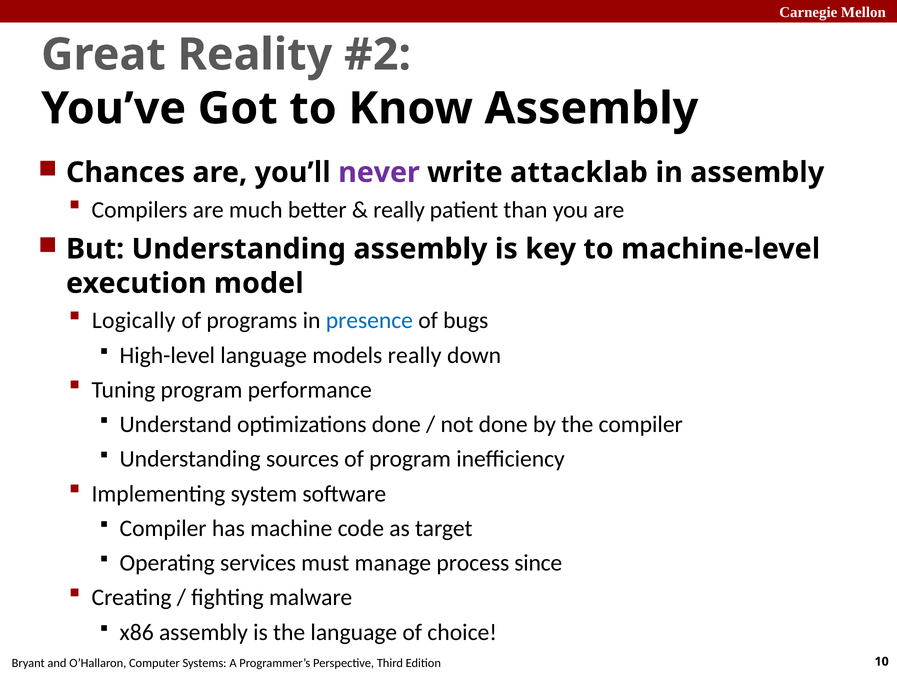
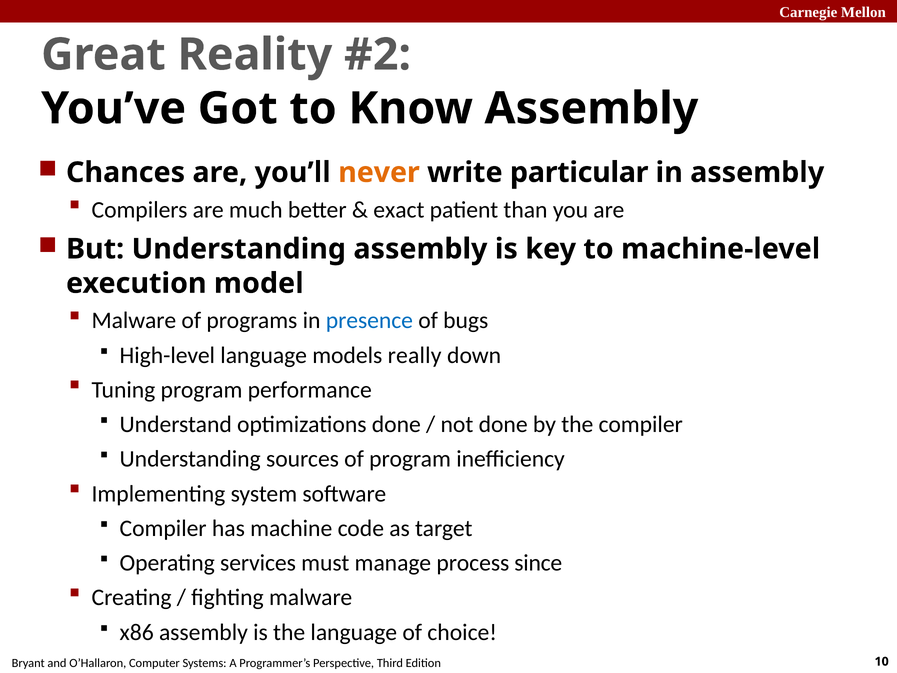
never colour: purple -> orange
attacklab: attacklab -> particular
really at (399, 210): really -> exact
Logically at (134, 320): Logically -> Malware
